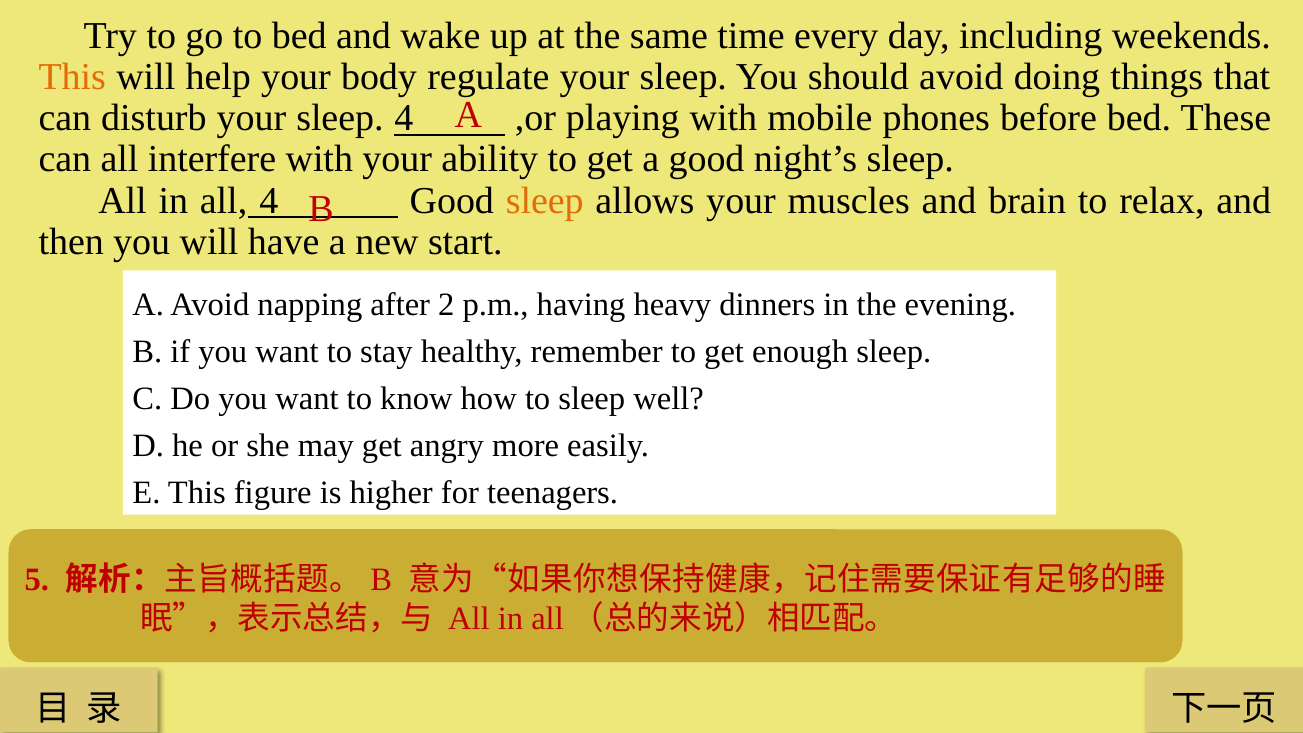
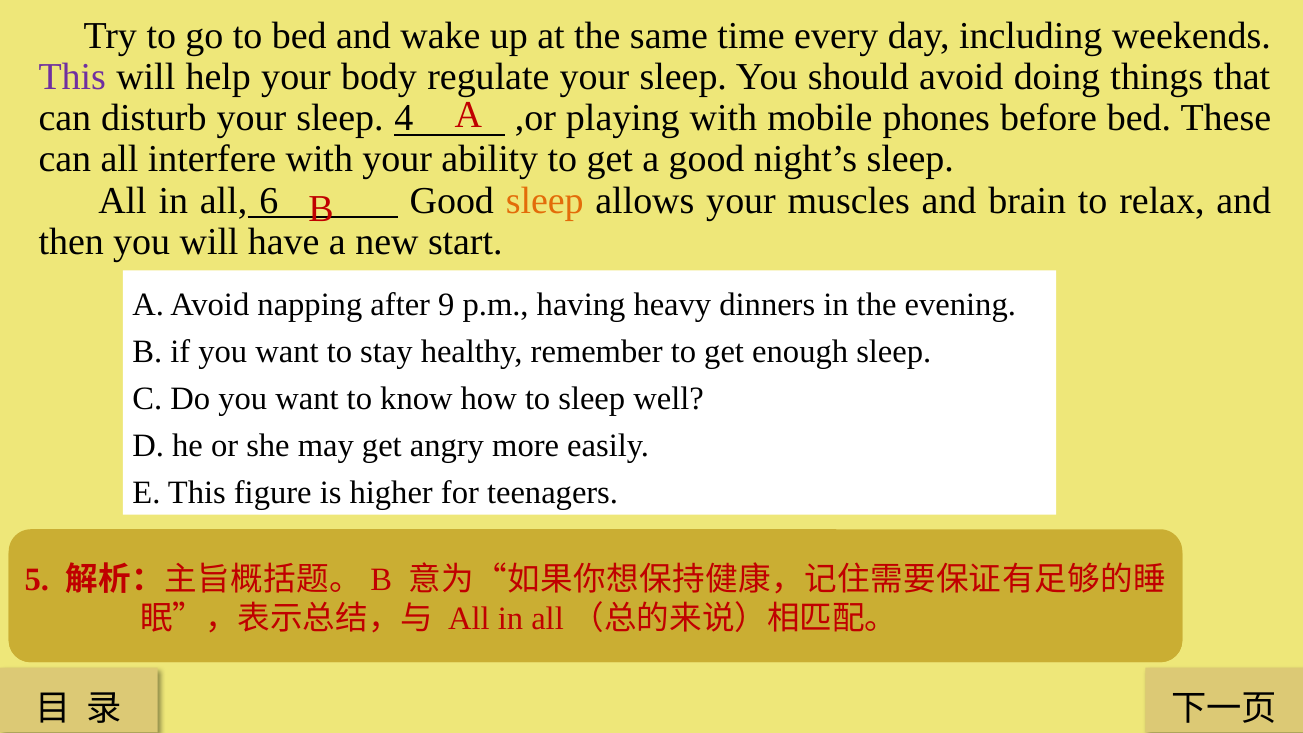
This at (72, 77) colour: orange -> purple
all 4: 4 -> 6
2: 2 -> 9
